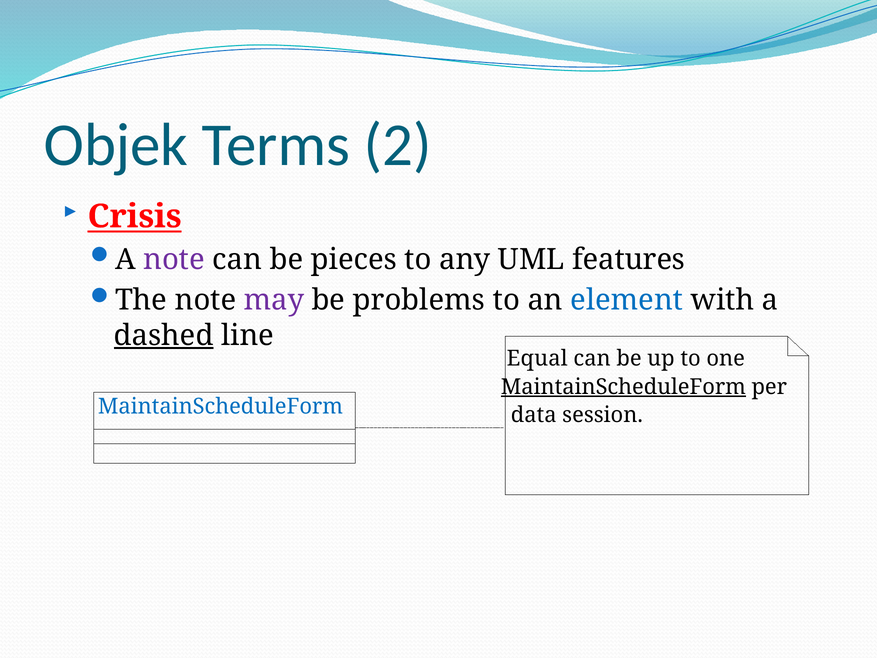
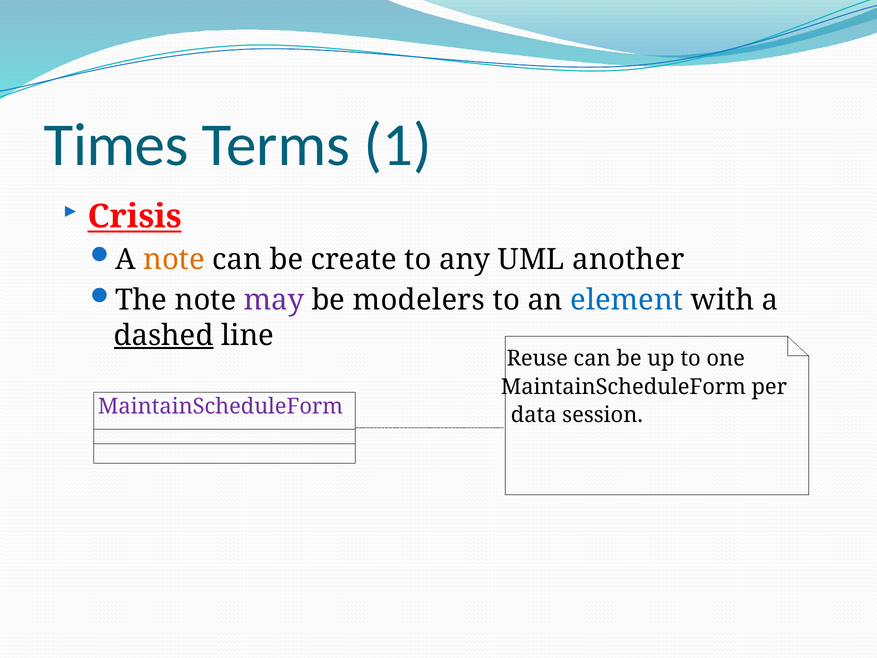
Objek: Objek -> Times
2: 2 -> 1
note at (174, 259) colour: purple -> orange
pieces: pieces -> create
features: features -> another
problems: problems -> modelers
Equal: Equal -> Reuse
MaintainScheduleForm at (623, 387) underline: present -> none
MaintainScheduleForm at (220, 406) colour: blue -> purple
